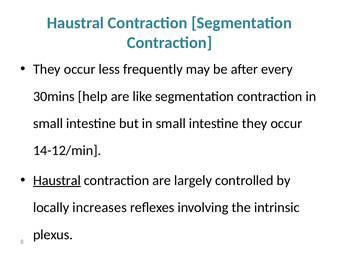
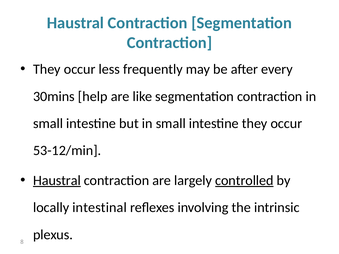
14-12/min: 14-12/min -> 53-12/min
controlled underline: none -> present
increases: increases -> intestinal
